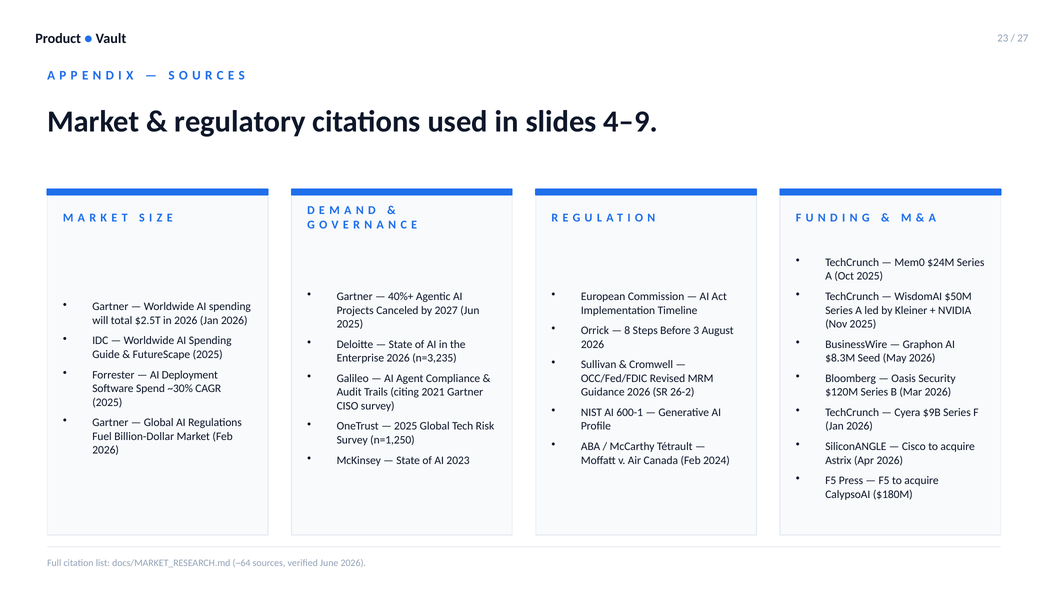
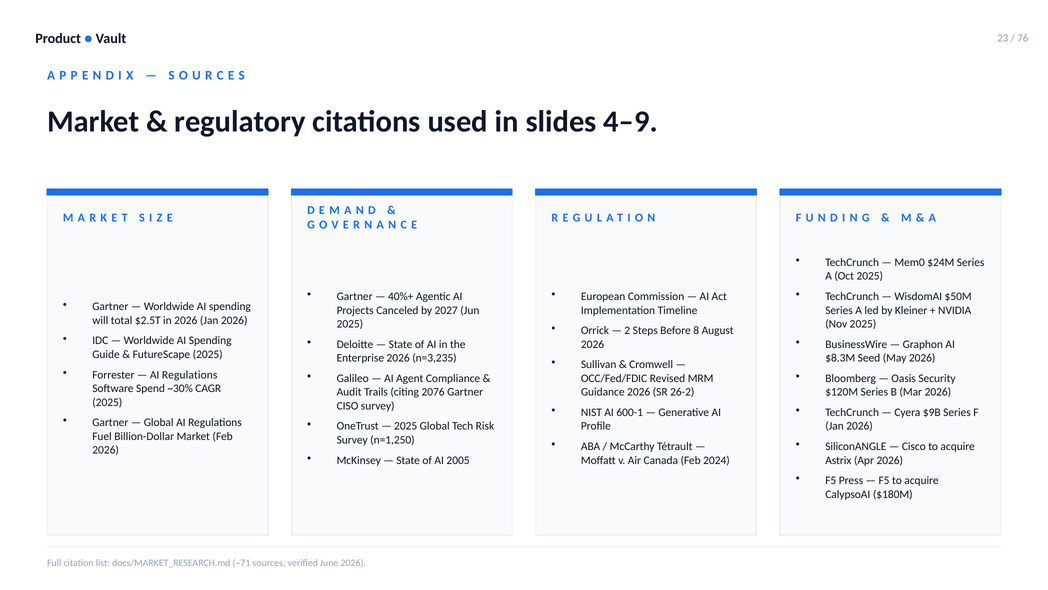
27: 27 -> 76
8: 8 -> 2
3: 3 -> 8
Deployment at (190, 374): Deployment -> Regulations
2021: 2021 -> 2076
2023: 2023 -> 2005
~64: ~64 -> ~71
